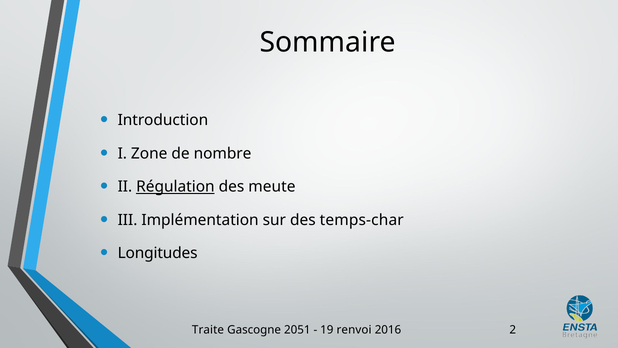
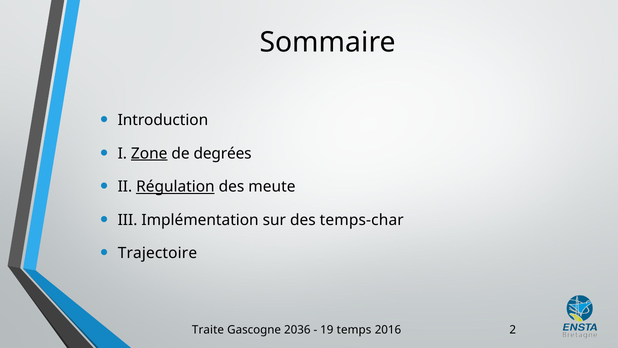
Zone underline: none -> present
nombre: nombre -> degrées
Longitudes: Longitudes -> Trajectoire
2051: 2051 -> 2036
renvoi: renvoi -> temps
